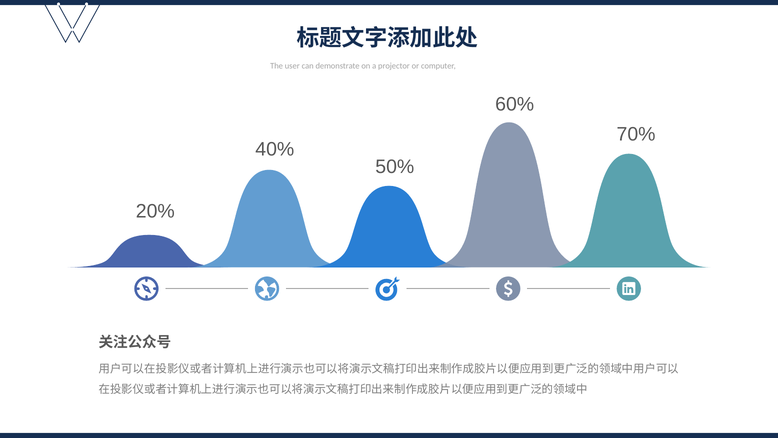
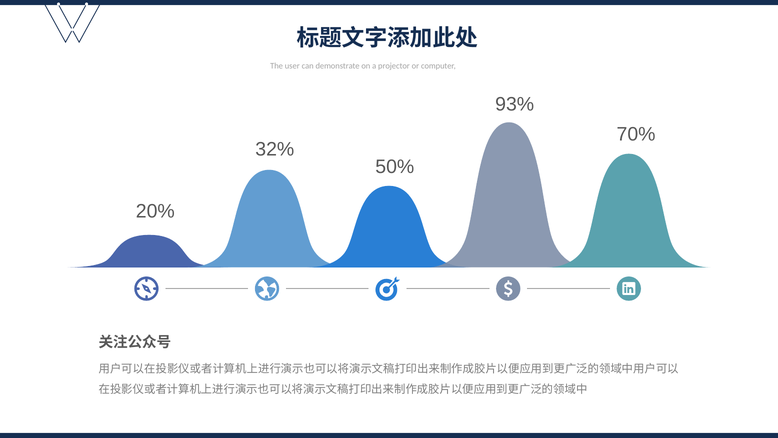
60%: 60% -> 93%
40%: 40% -> 32%
